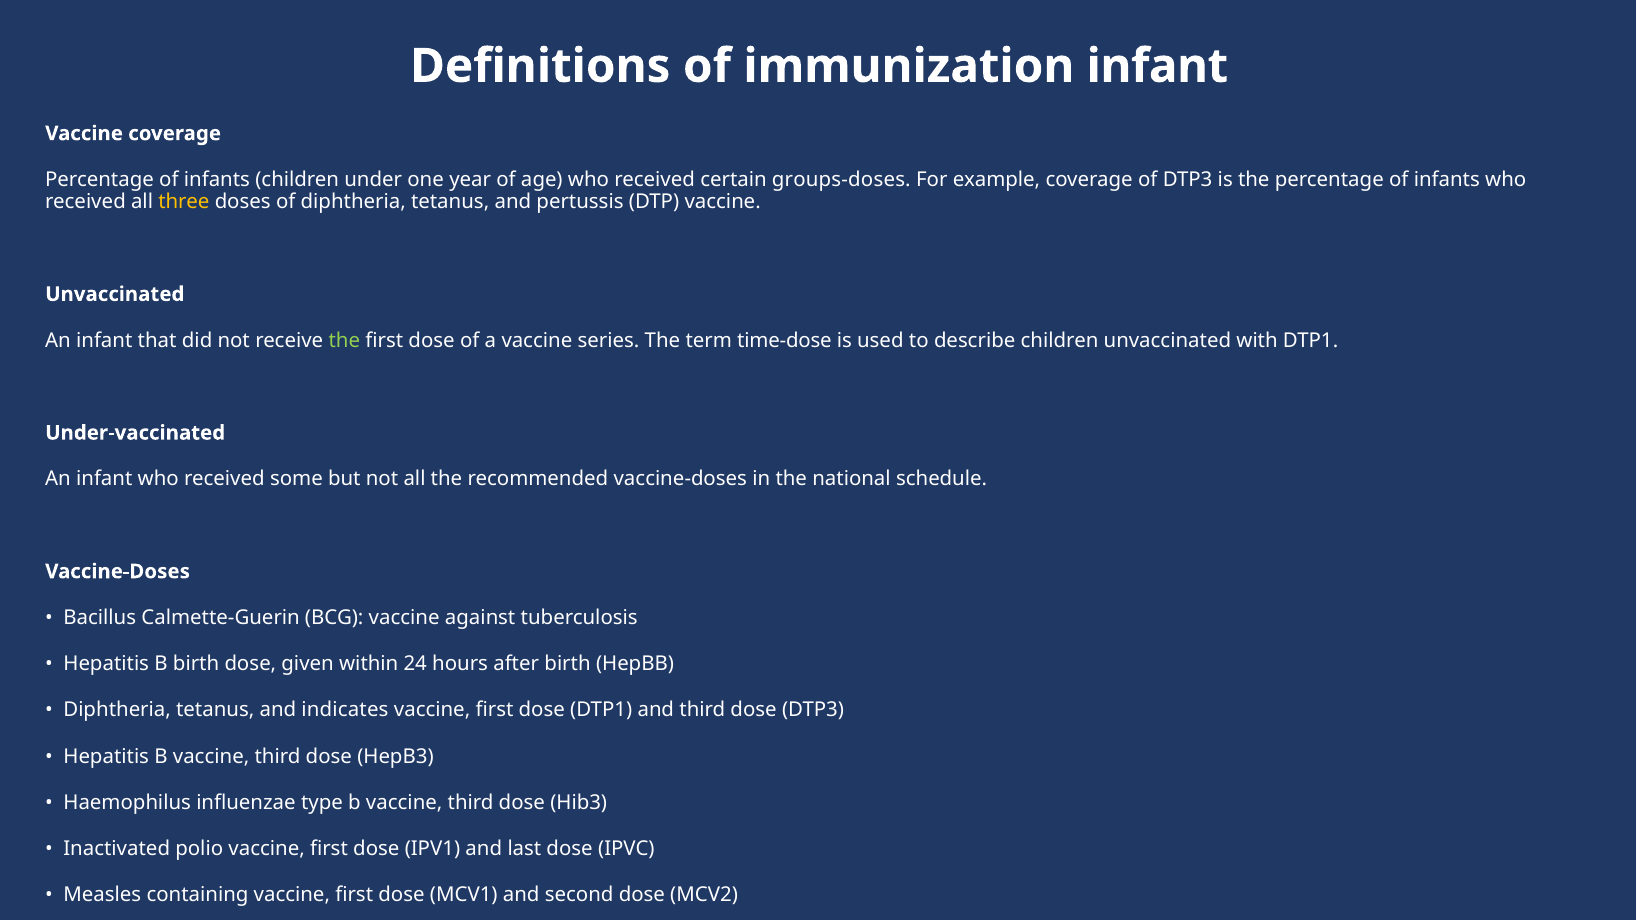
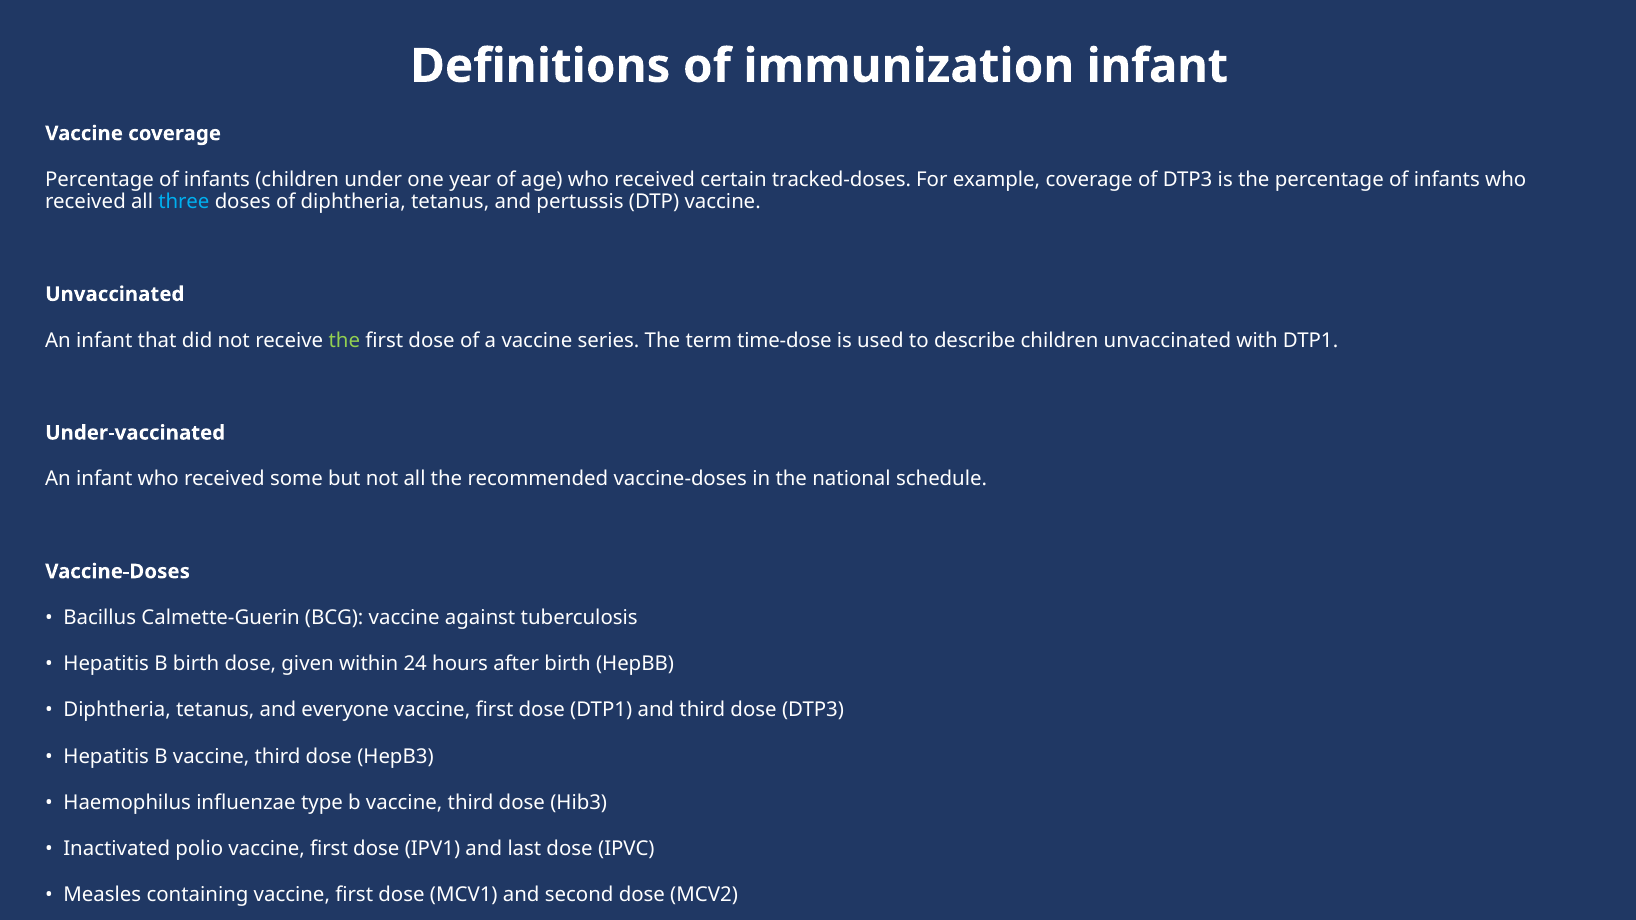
groups-doses: groups-doses -> tracked-doses
three colour: yellow -> light blue
and indicates: indicates -> everyone
